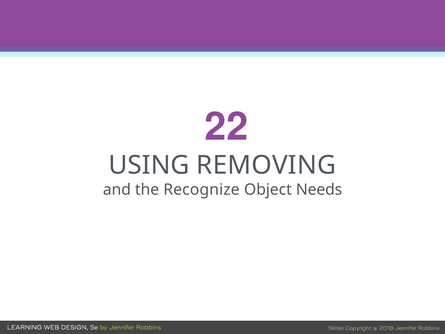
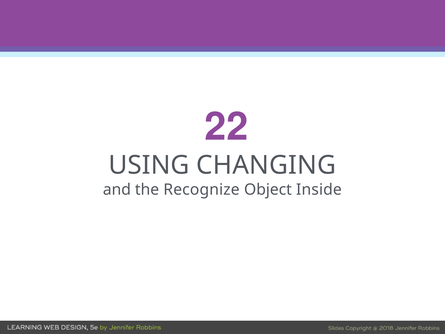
REMOVING: REMOVING -> CHANGING
Needs: Needs -> Inside
